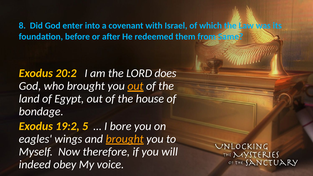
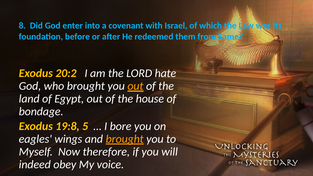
does: does -> hate
19:2: 19:2 -> 19:8
